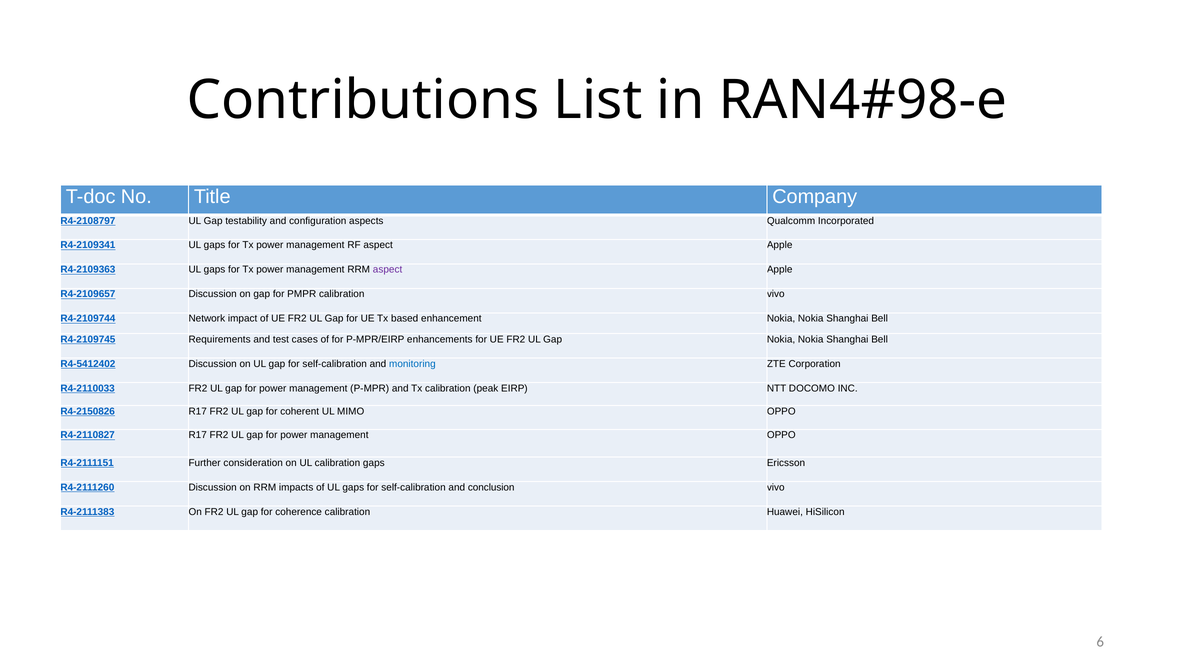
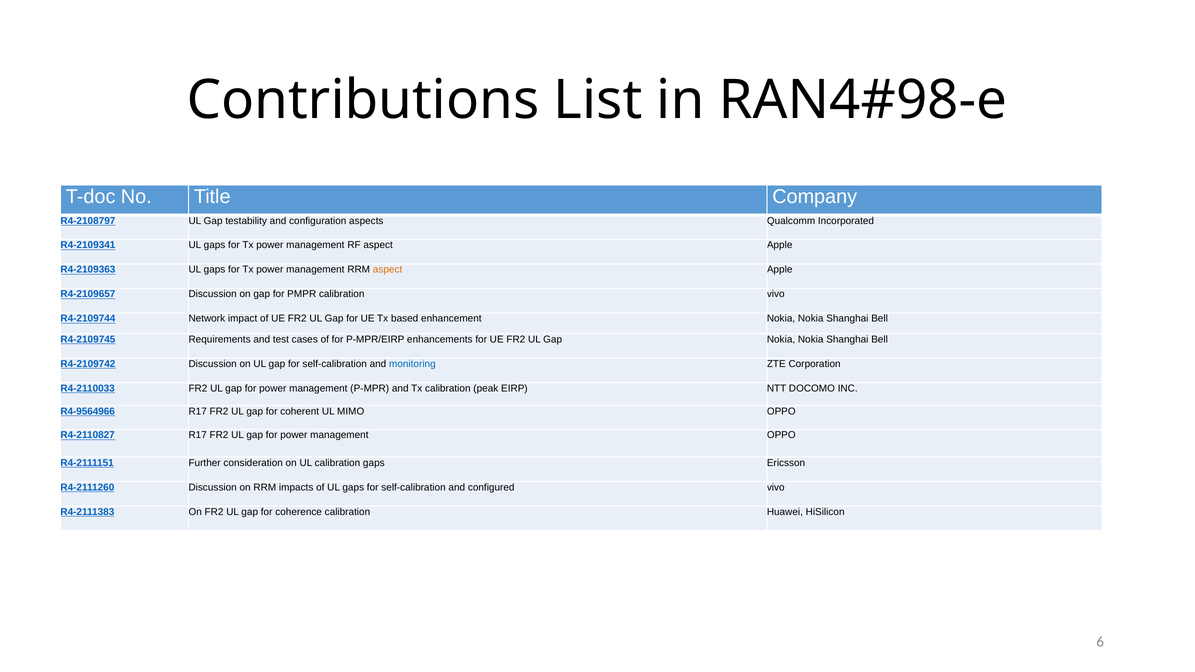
aspect at (388, 270) colour: purple -> orange
R4-5412402: R4-5412402 -> R4-2109742
R4-2150826: R4-2150826 -> R4-9564966
conclusion: conclusion -> configured
